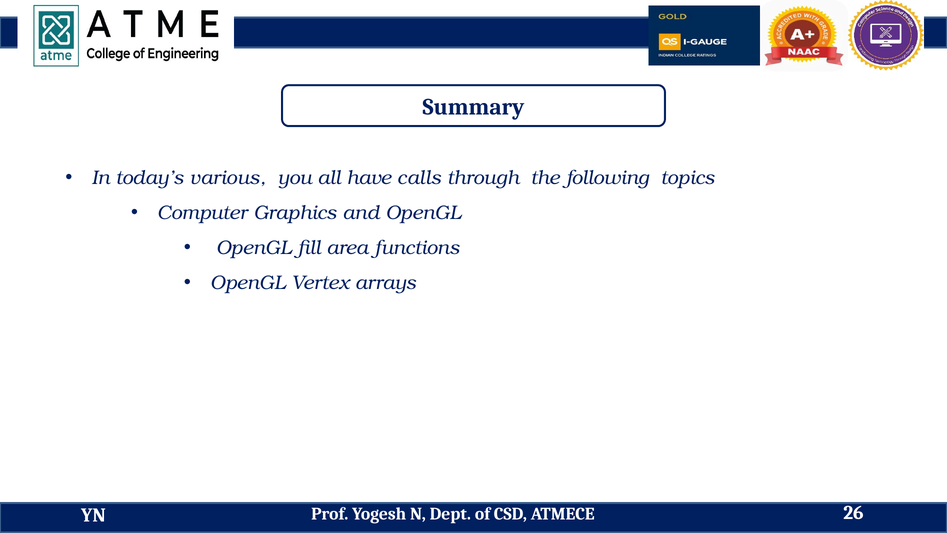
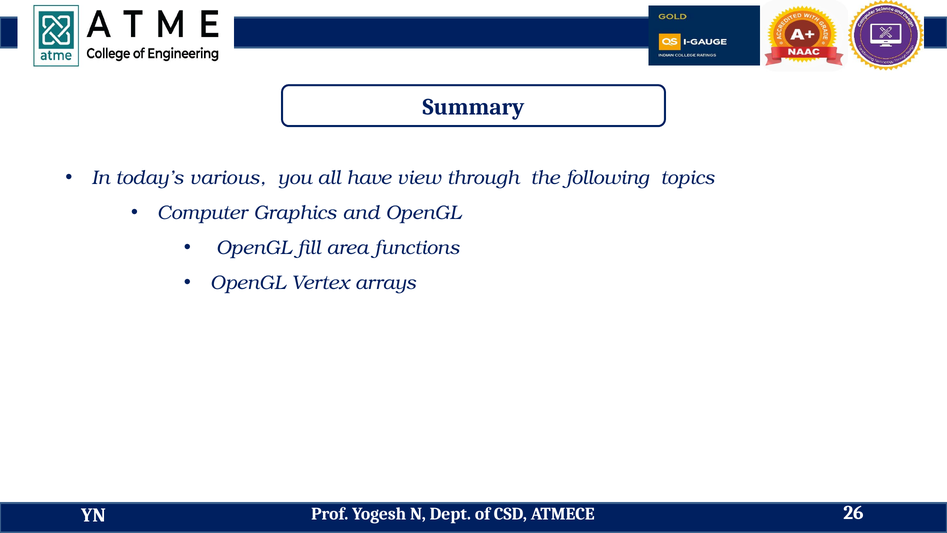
calls: calls -> view
